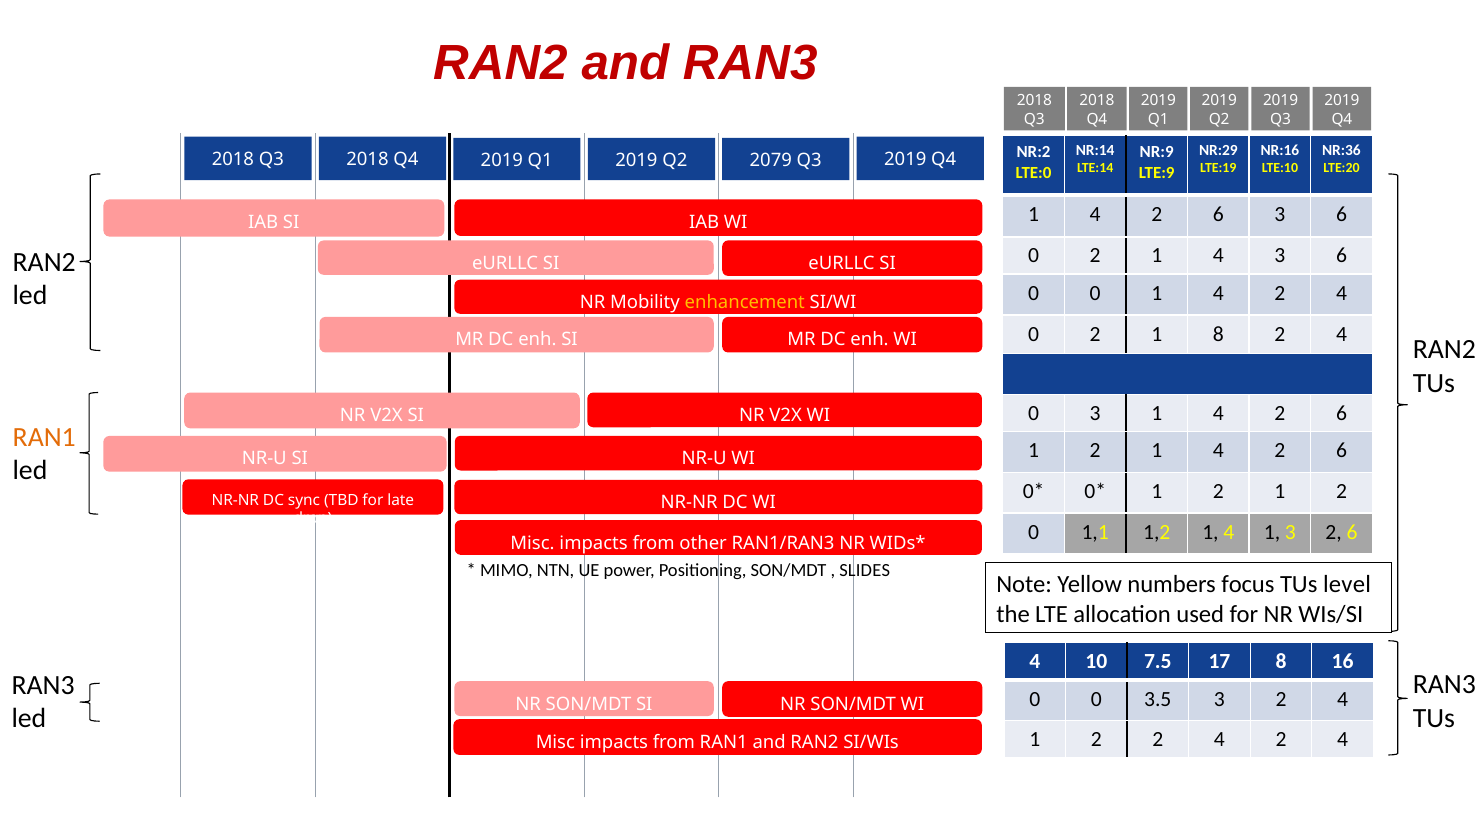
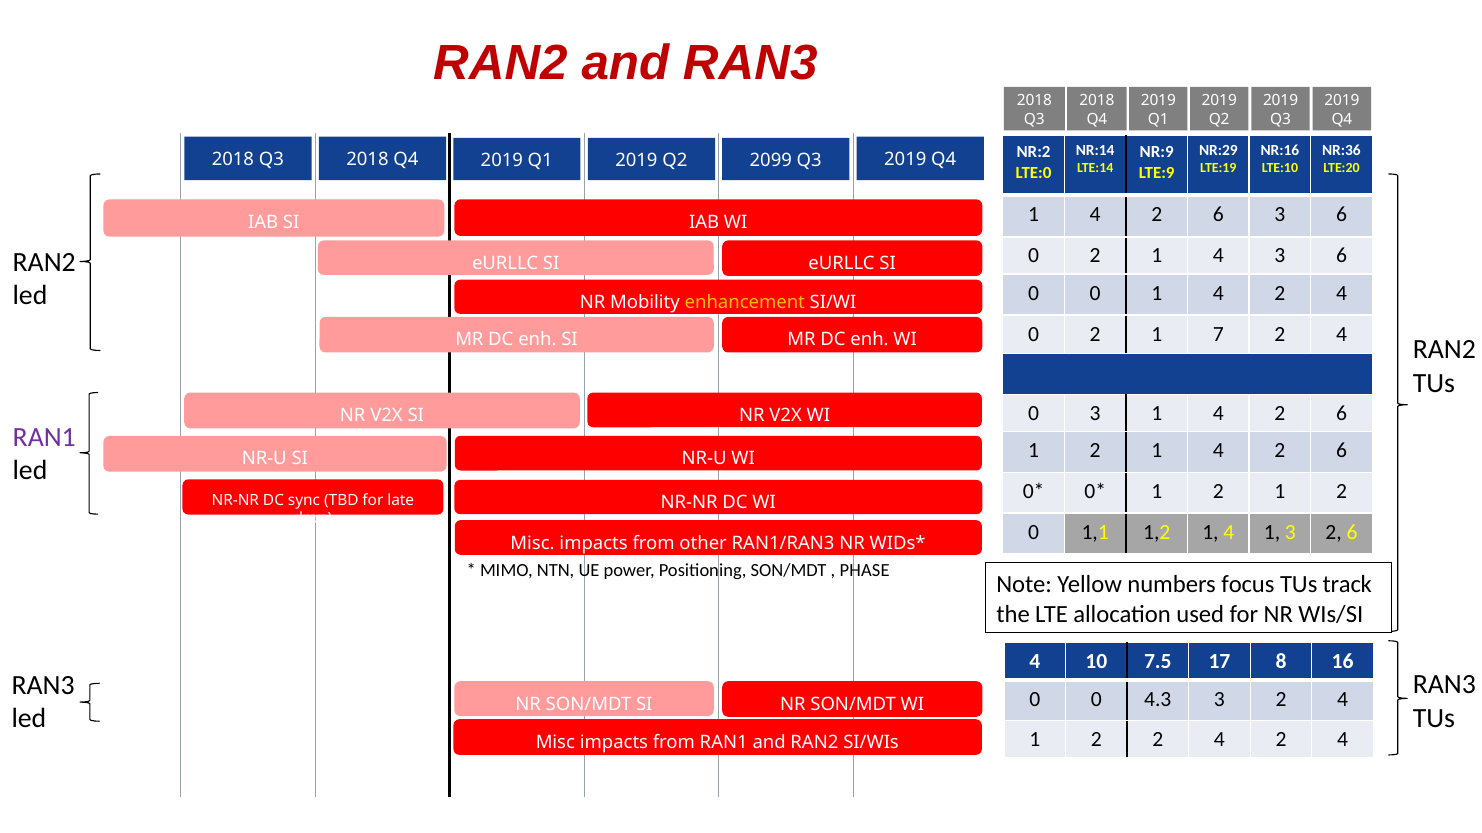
2079: 2079 -> 2099
1 8: 8 -> 7
RAN1 at (44, 437) colour: orange -> purple
SLIDES: SLIDES -> PHASE
level: level -> track
3.5: 3.5 -> 4.3
